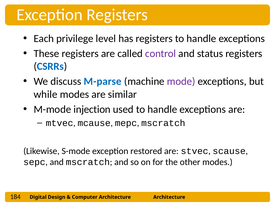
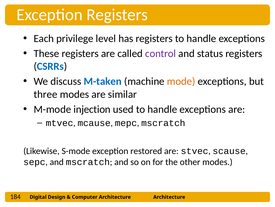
M-parse: M-parse -> M-taken
mode colour: purple -> orange
while: while -> three
